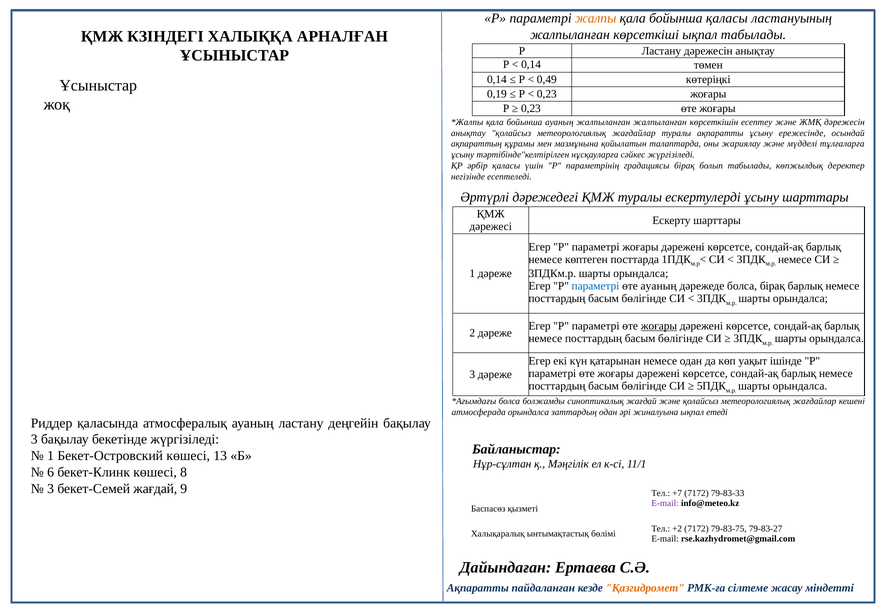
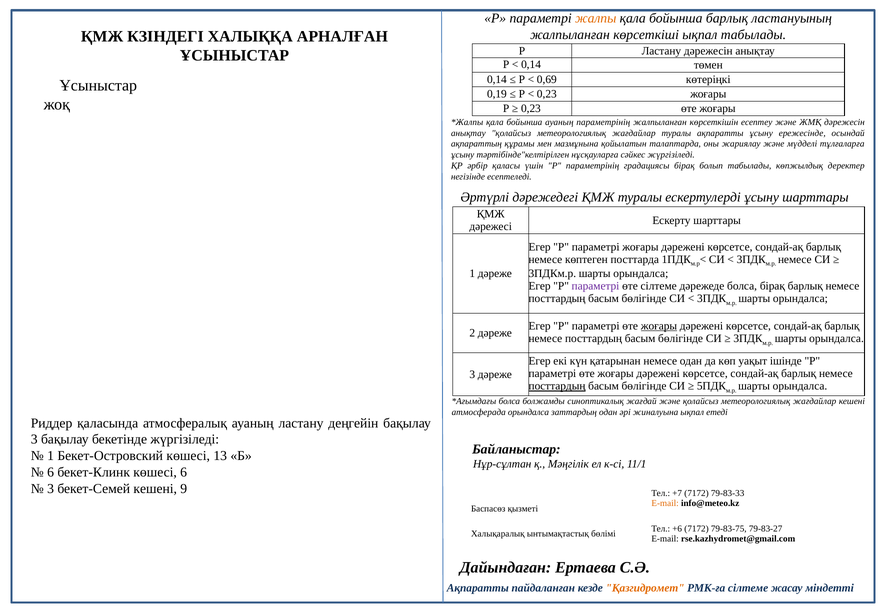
бойынша қаласы: қаласы -> барлық
0,49: 0,49 -> 0,69
ауаның жалпыланған: жалпыланған -> параметрінің
параметрі at (595, 286) colour: blue -> purple
өте ауаның: ауаның -> сілтеме
посттардың at (557, 386) underline: none -> present
көшесі 8: 8 -> 6
бекет-Семей жағдай: жағдай -> кешені
E-mail at (665, 504) colour: purple -> orange
+2: +2 -> +6
